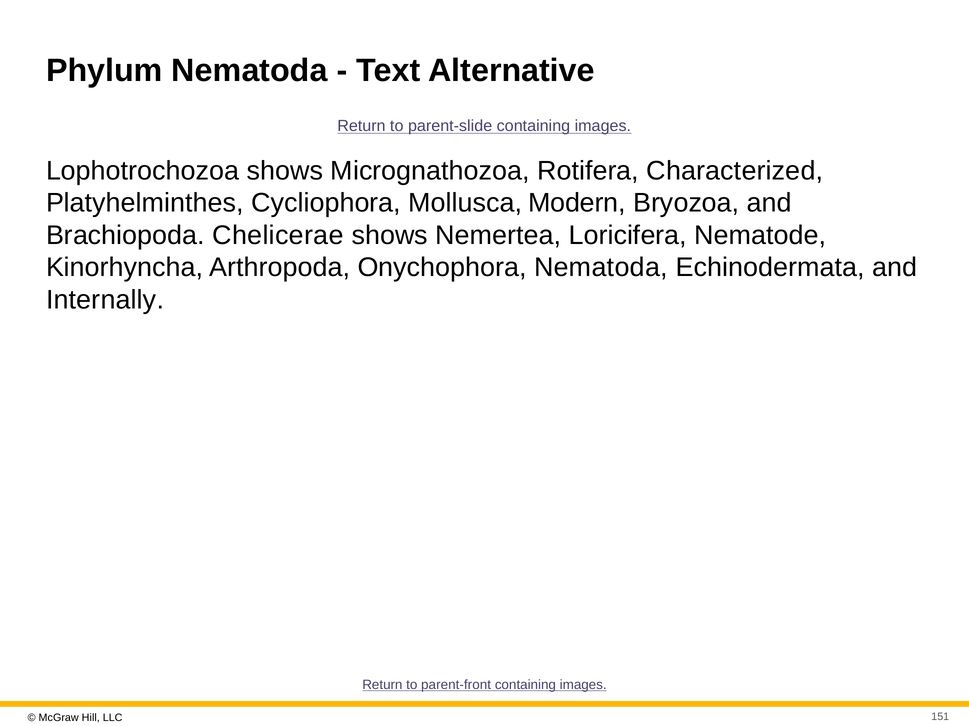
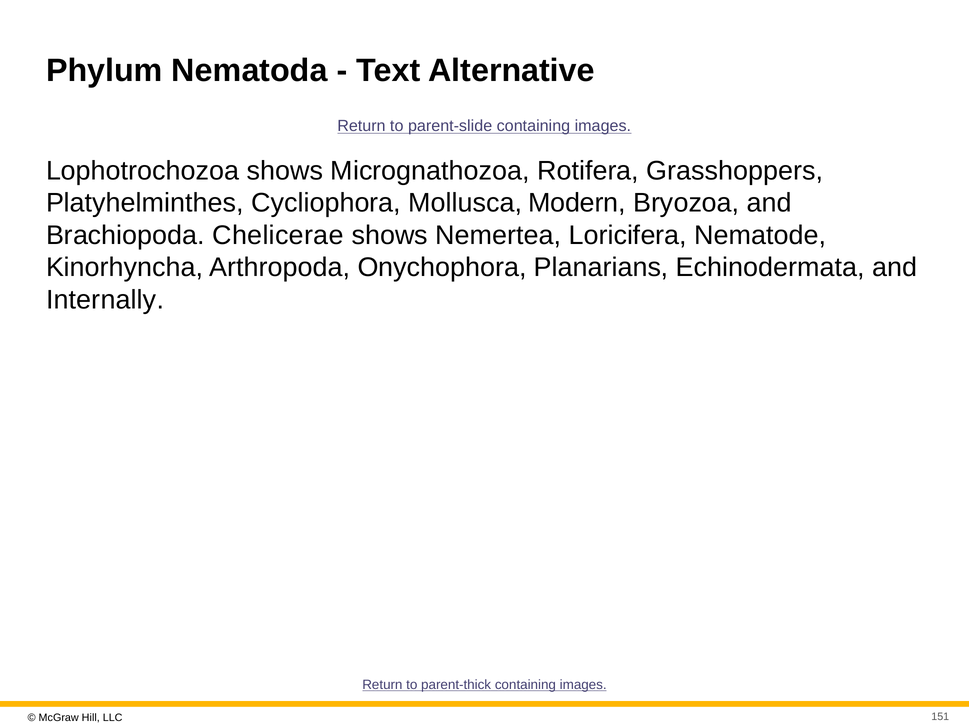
Characterized: Characterized -> Grasshoppers
Onychophora Nematoda: Nematoda -> Planarians
parent-front: parent-front -> parent-thick
